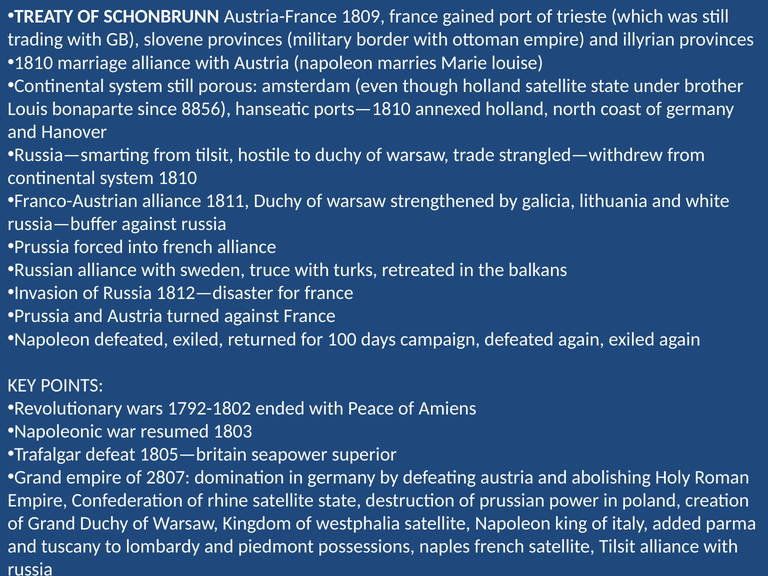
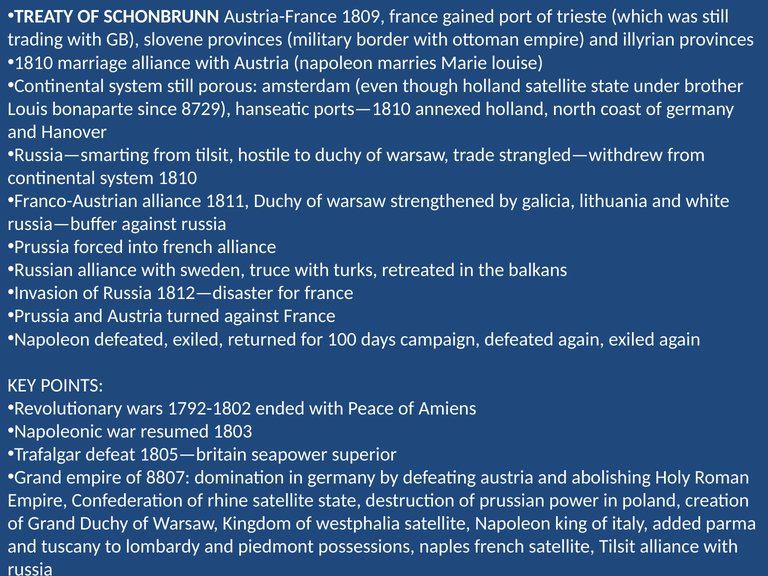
8856: 8856 -> 8729
2807: 2807 -> 8807
